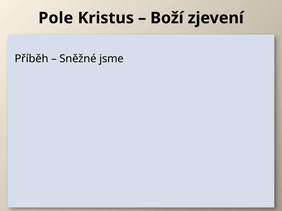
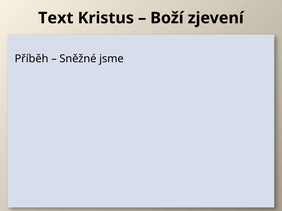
Pole: Pole -> Text
